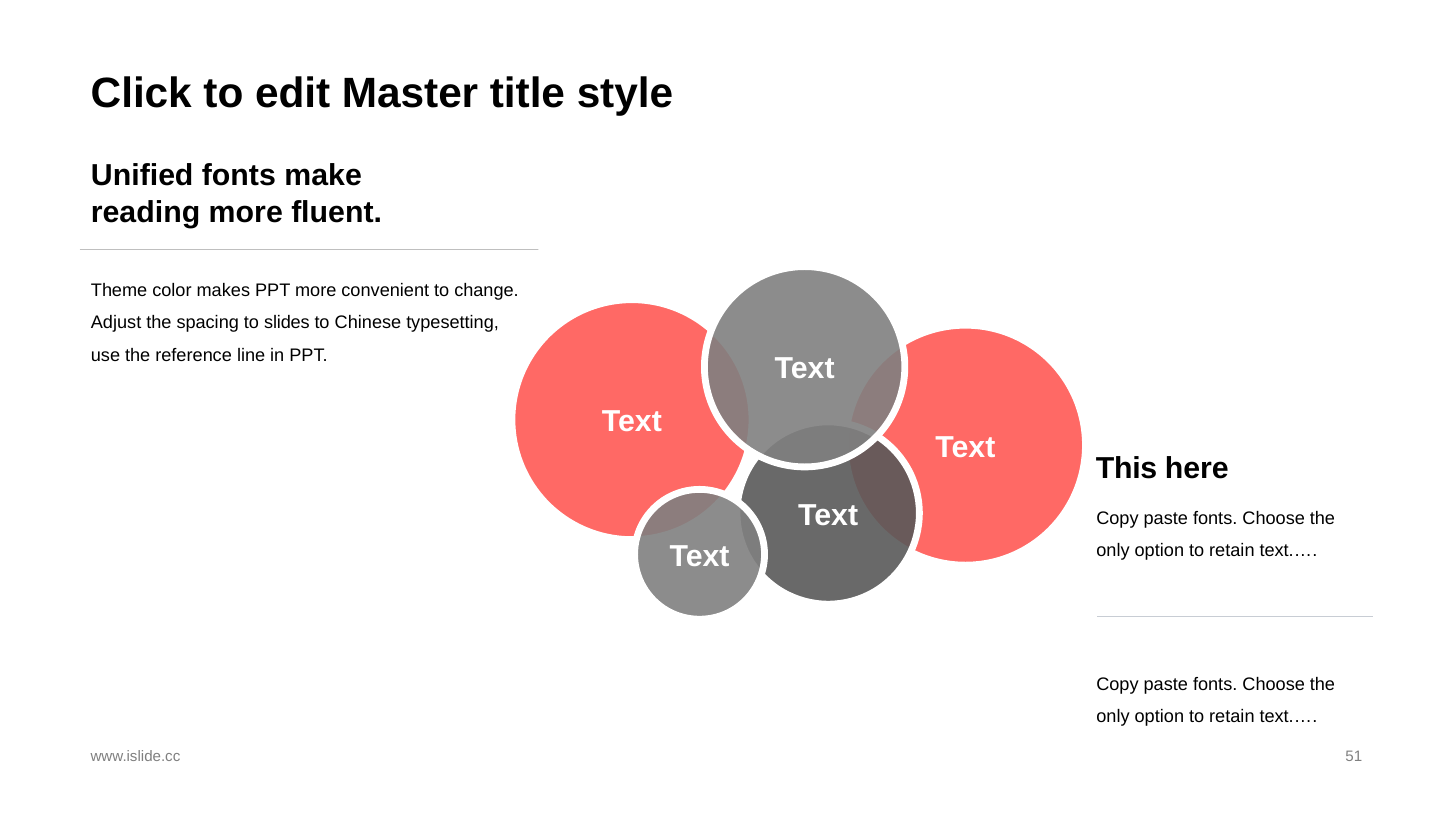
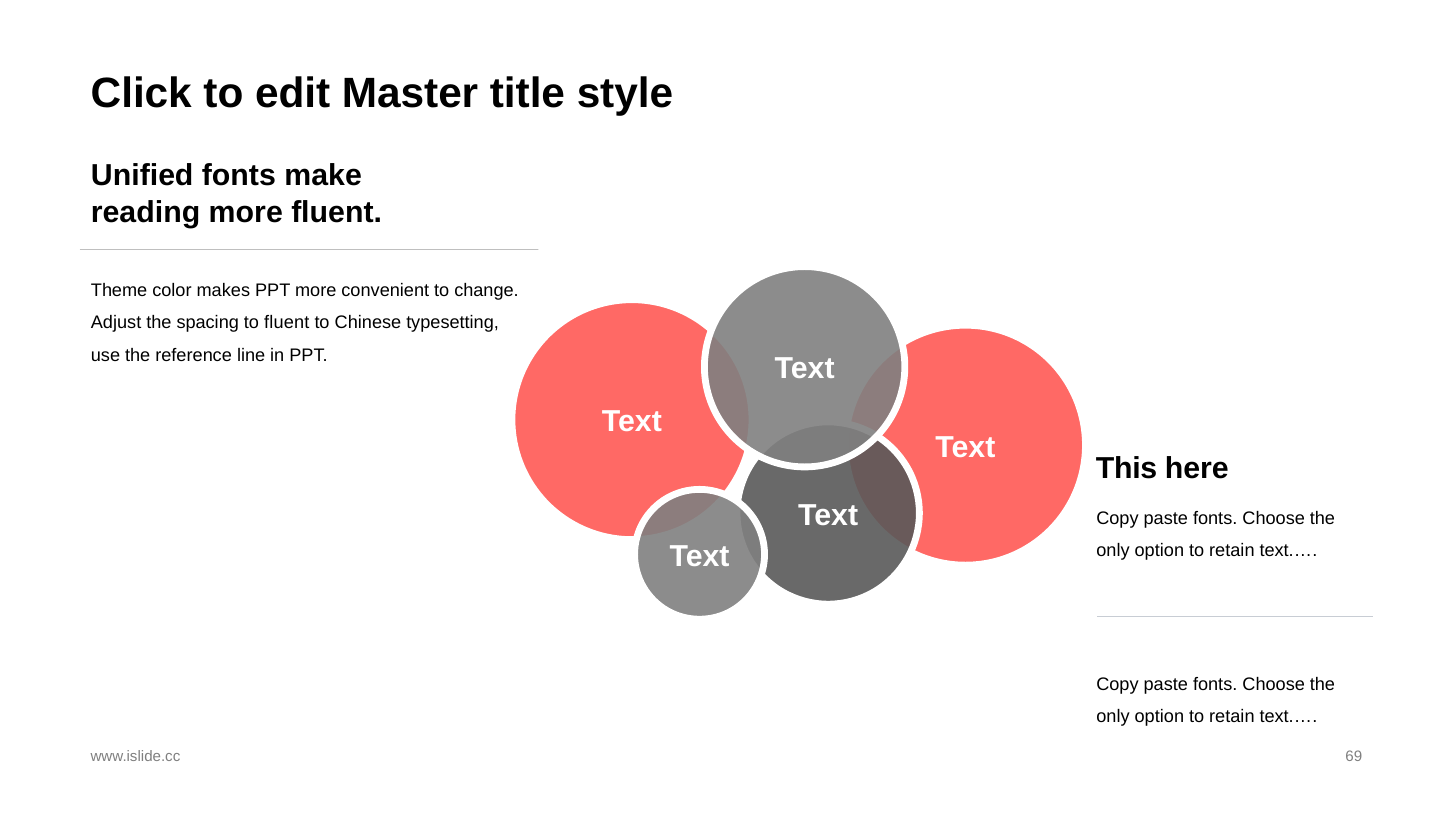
to slides: slides -> fluent
51: 51 -> 69
